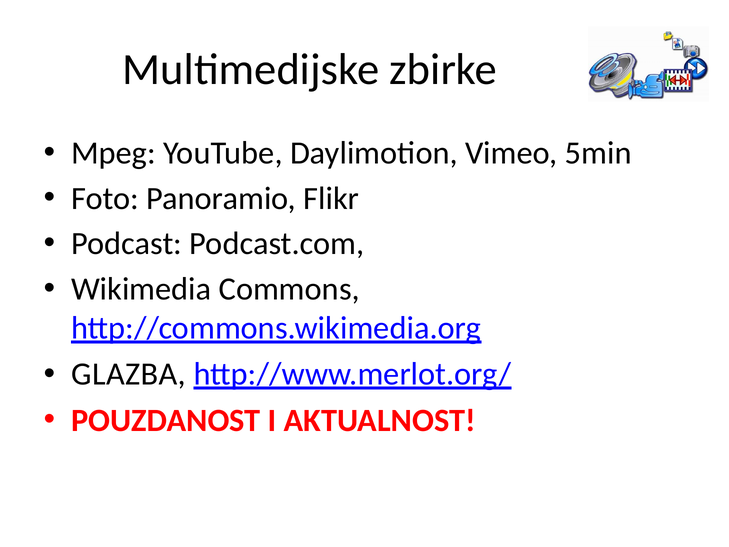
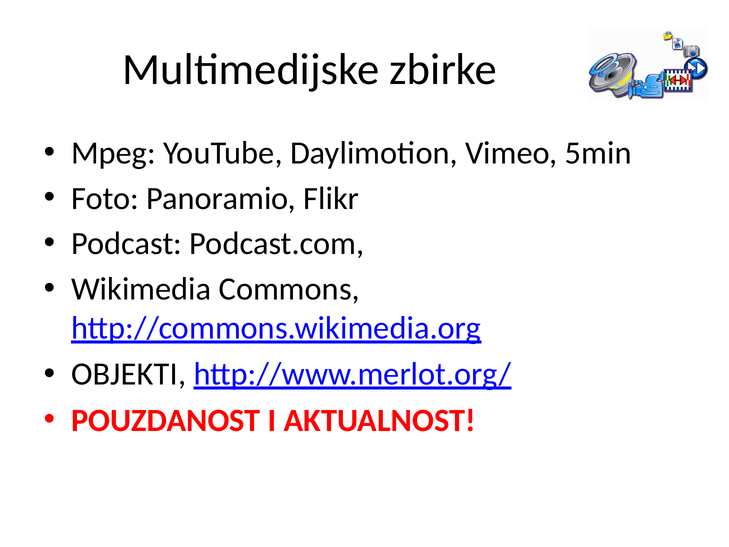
GLAZBA: GLAZBA -> OBJEKTI
